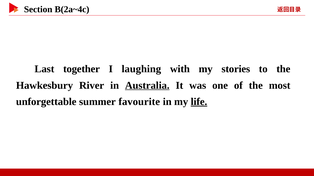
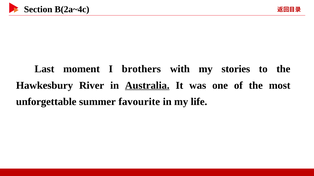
together: together -> moment
laughing: laughing -> brothers
life underline: present -> none
